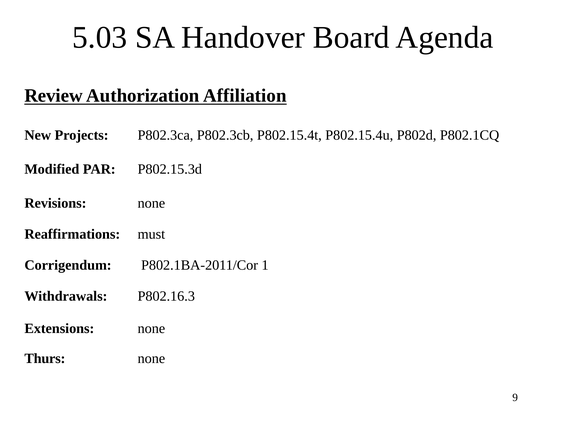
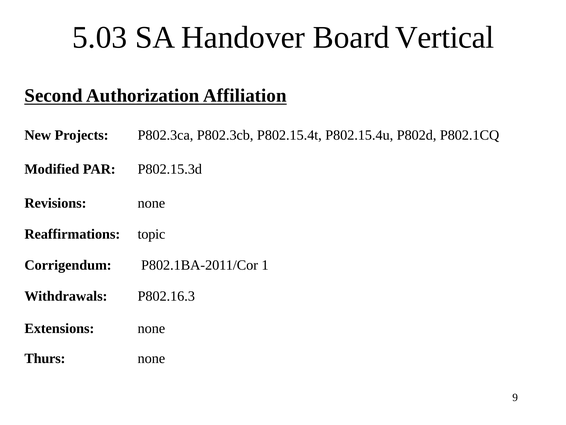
Agenda: Agenda -> Vertical
Review: Review -> Second
must: must -> topic
